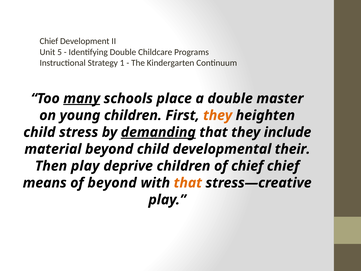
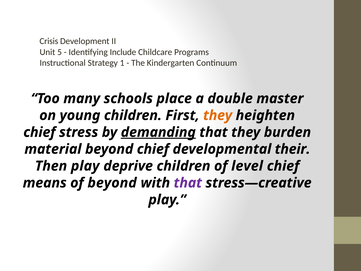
Chief at (49, 41): Chief -> Crisis
Identifying Double: Double -> Include
many underline: present -> none
child at (39, 132): child -> chief
include: include -> burden
beyond child: child -> chief
of chief: chief -> level
that at (188, 183) colour: orange -> purple
